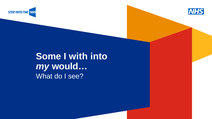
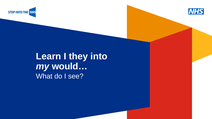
Some: Some -> Learn
with: with -> they
